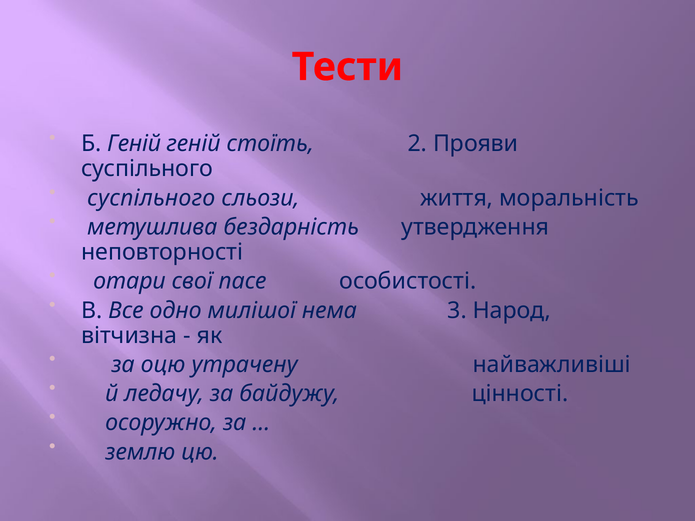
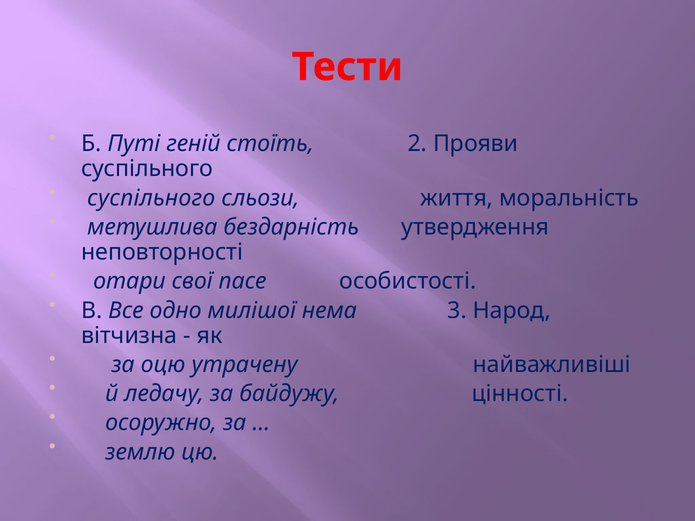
Б Геній: Геній -> Путі
